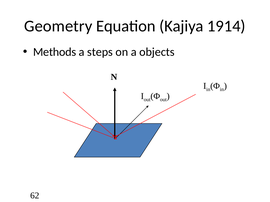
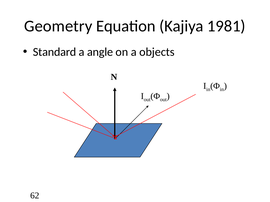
1914: 1914 -> 1981
Methods: Methods -> Standard
steps: steps -> angle
